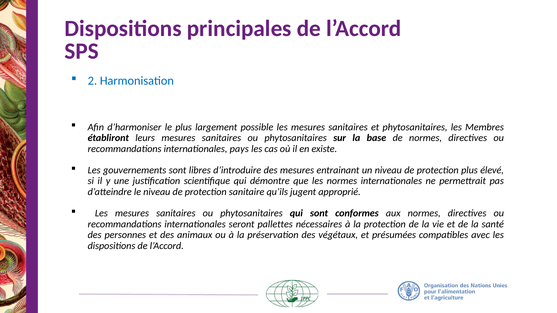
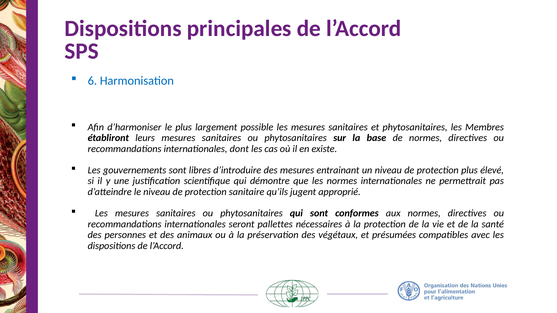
2: 2 -> 6
pays: pays -> dont
